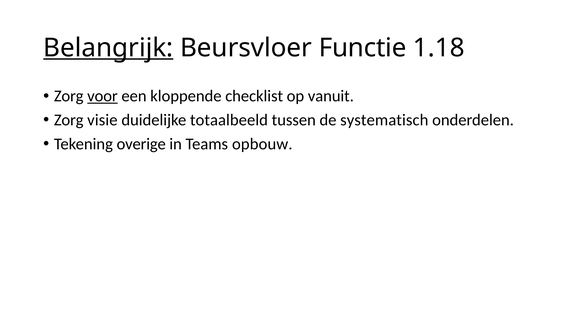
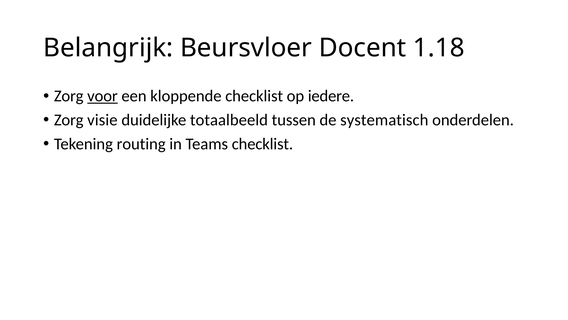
Belangrijk underline: present -> none
Functie: Functie -> Docent
vanuit: vanuit -> iedere
overige: overige -> routing
Teams opbouw: opbouw -> checklist
